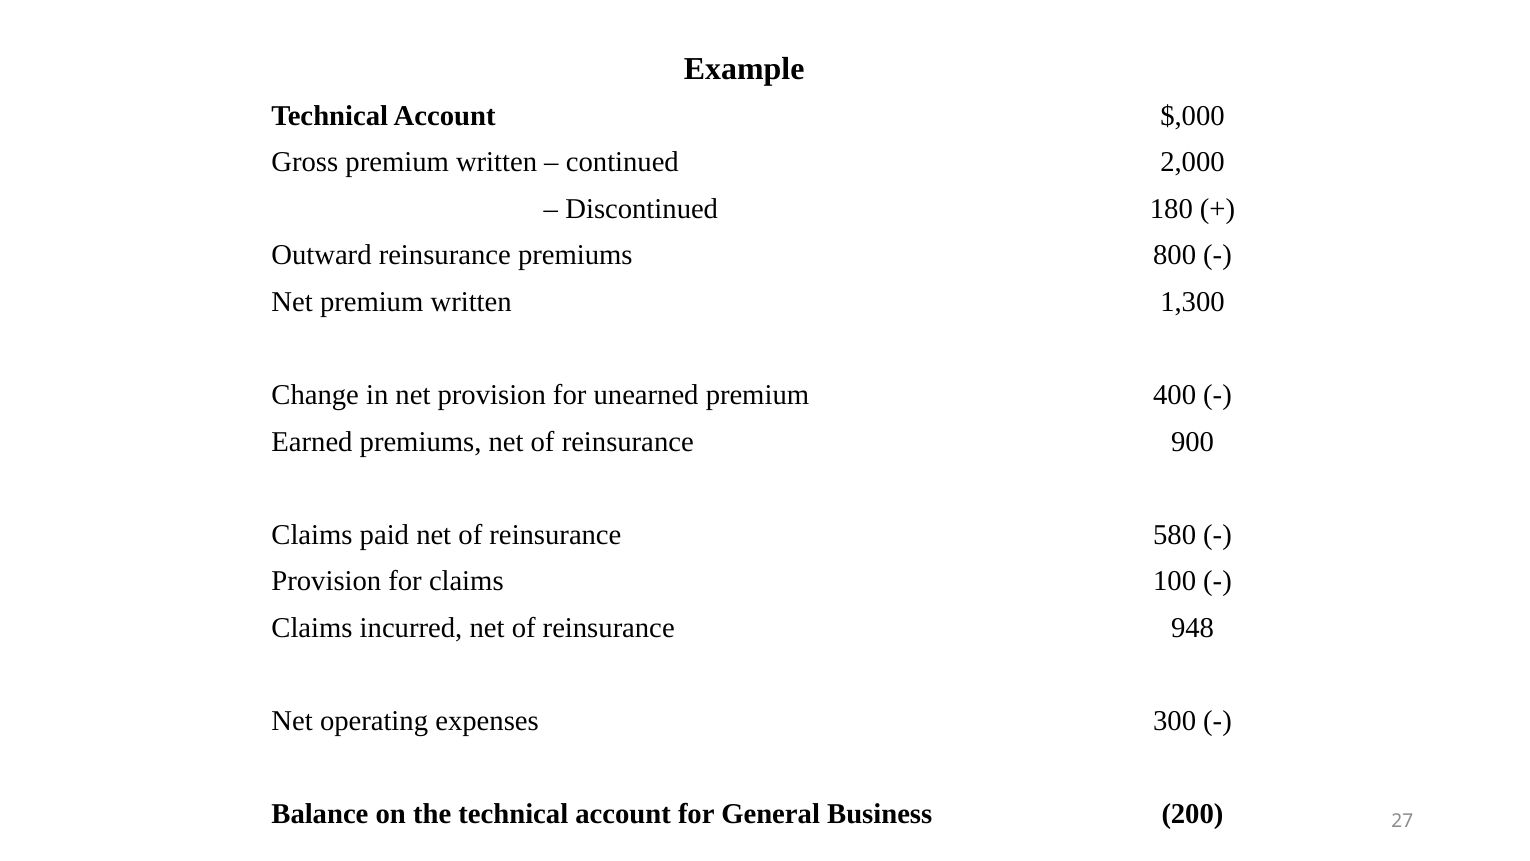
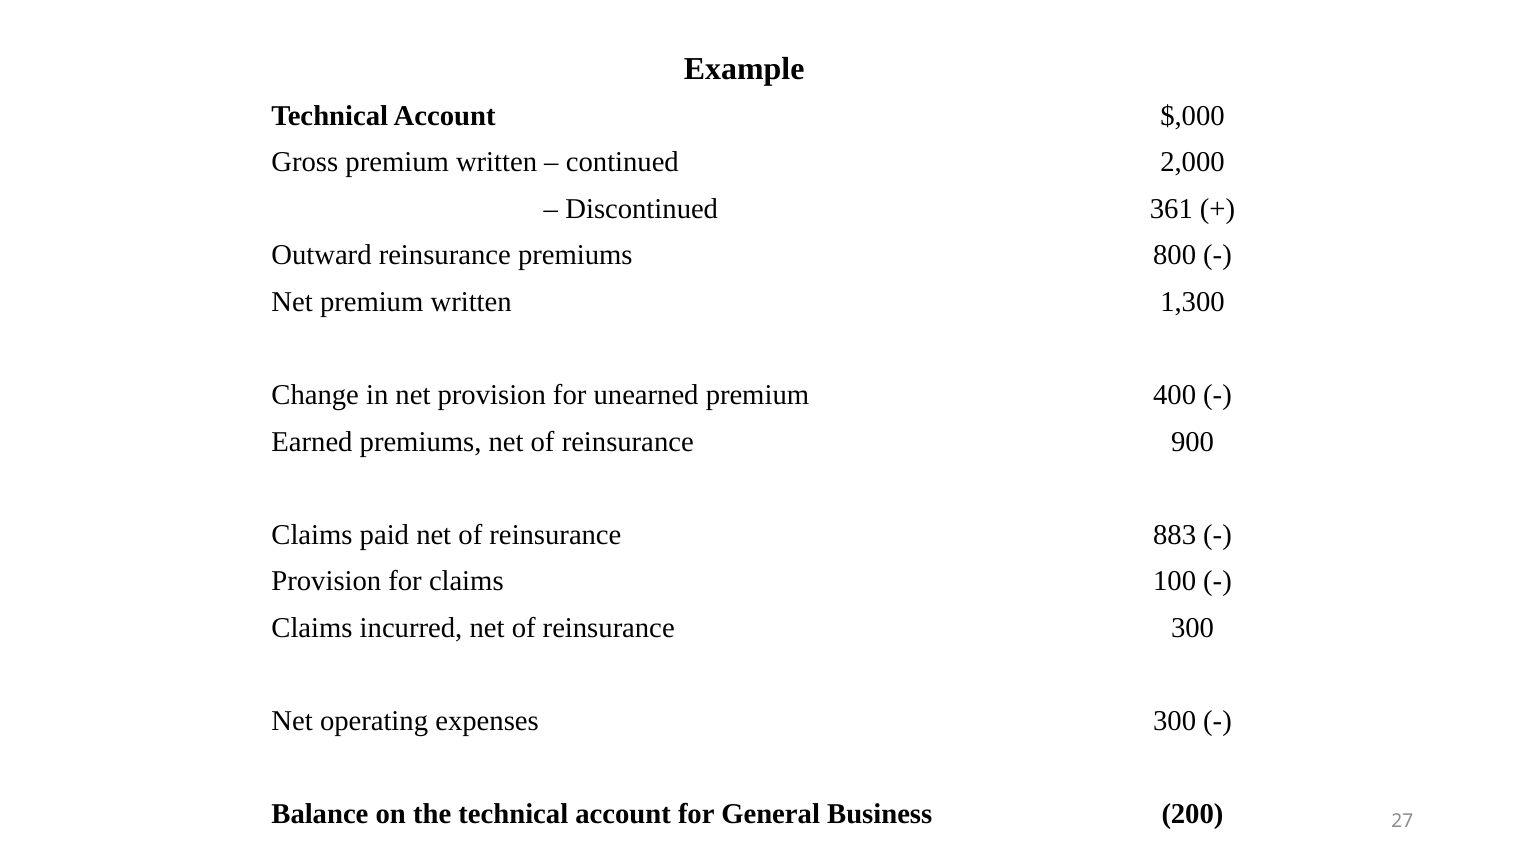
180: 180 -> 361
580: 580 -> 883
reinsurance 948: 948 -> 300
